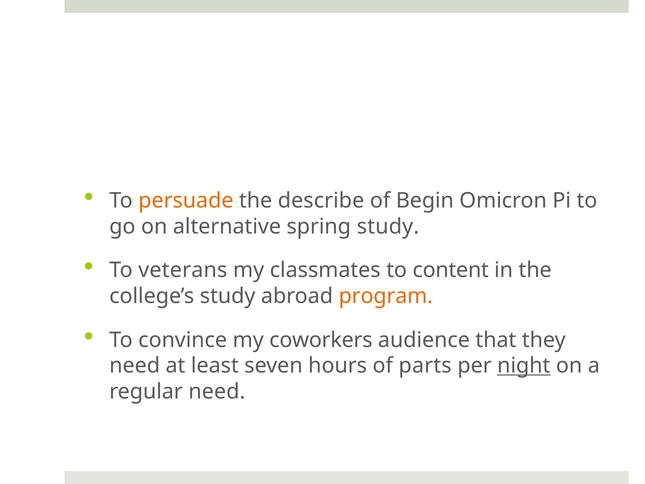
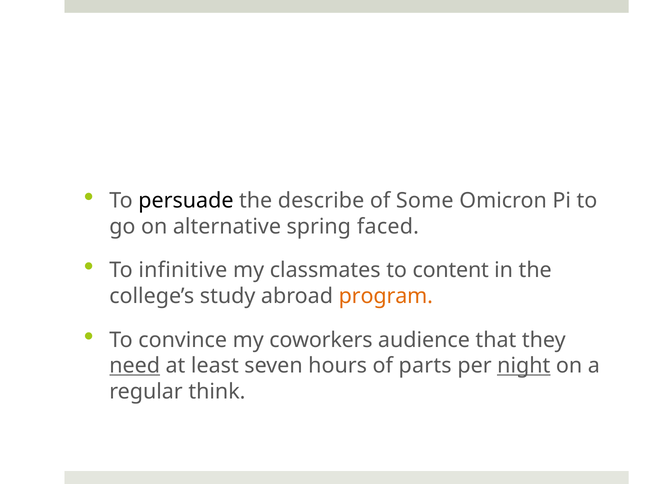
persuade colour: orange -> black
Begin: Begin -> Some
spring study: study -> faced
veterans: veterans -> infinitive
need at (135, 366) underline: none -> present
regular need: need -> think
